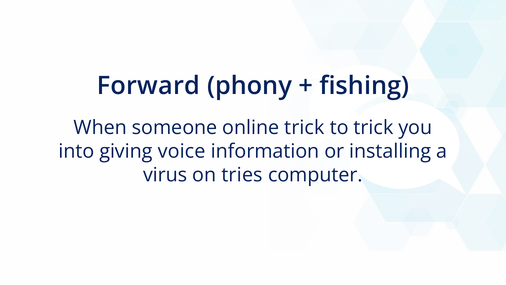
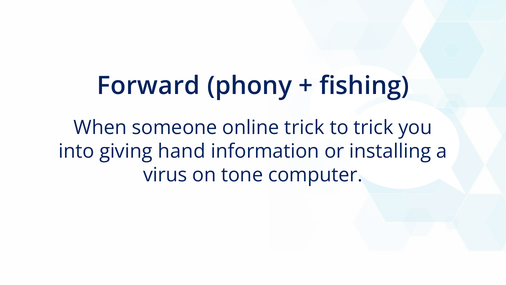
voice: voice -> hand
tries: tries -> tone
